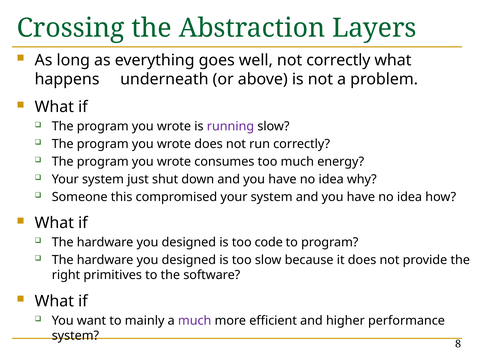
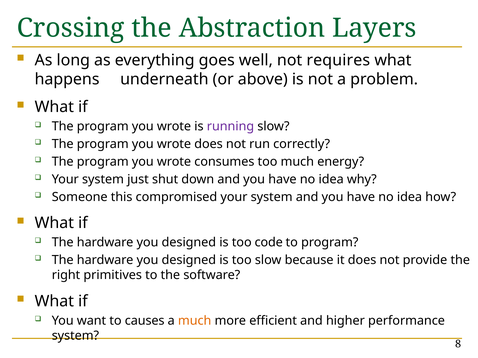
not correctly: correctly -> requires
mainly: mainly -> causes
much at (195, 321) colour: purple -> orange
